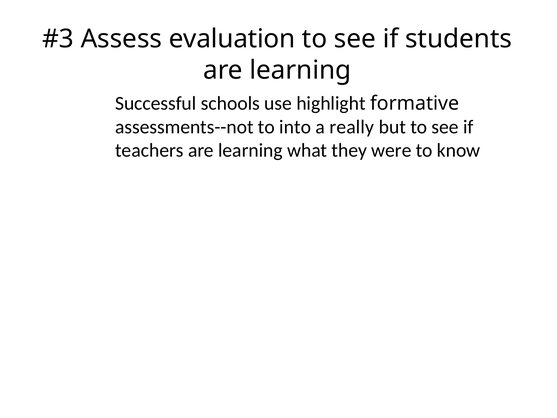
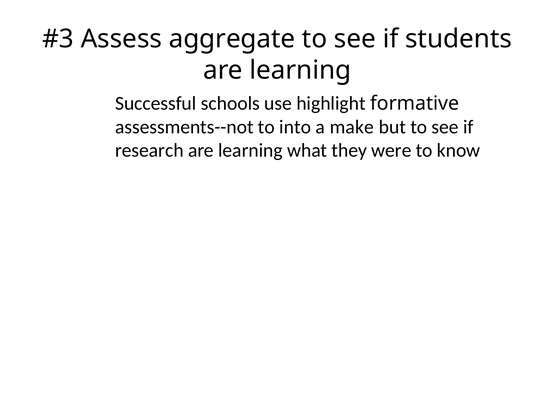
evaluation: evaluation -> aggregate
really: really -> make
teachers: teachers -> research
